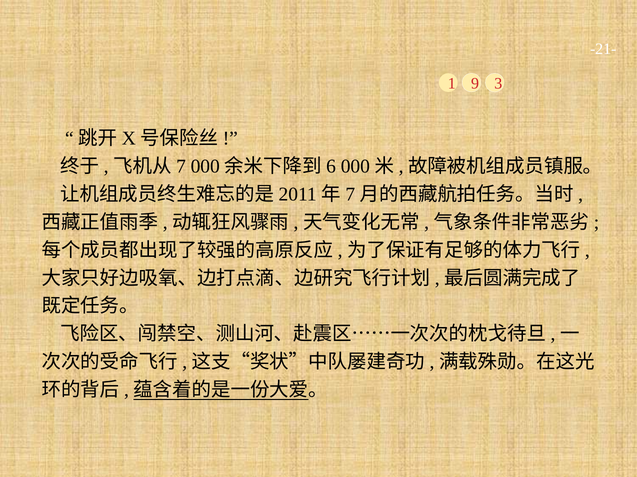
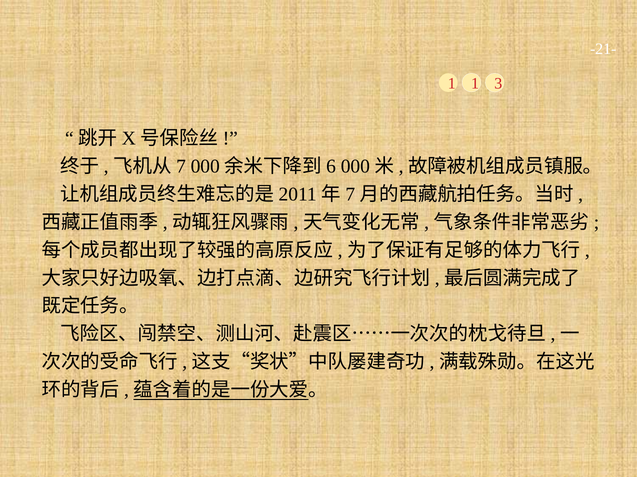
1 9: 9 -> 1
